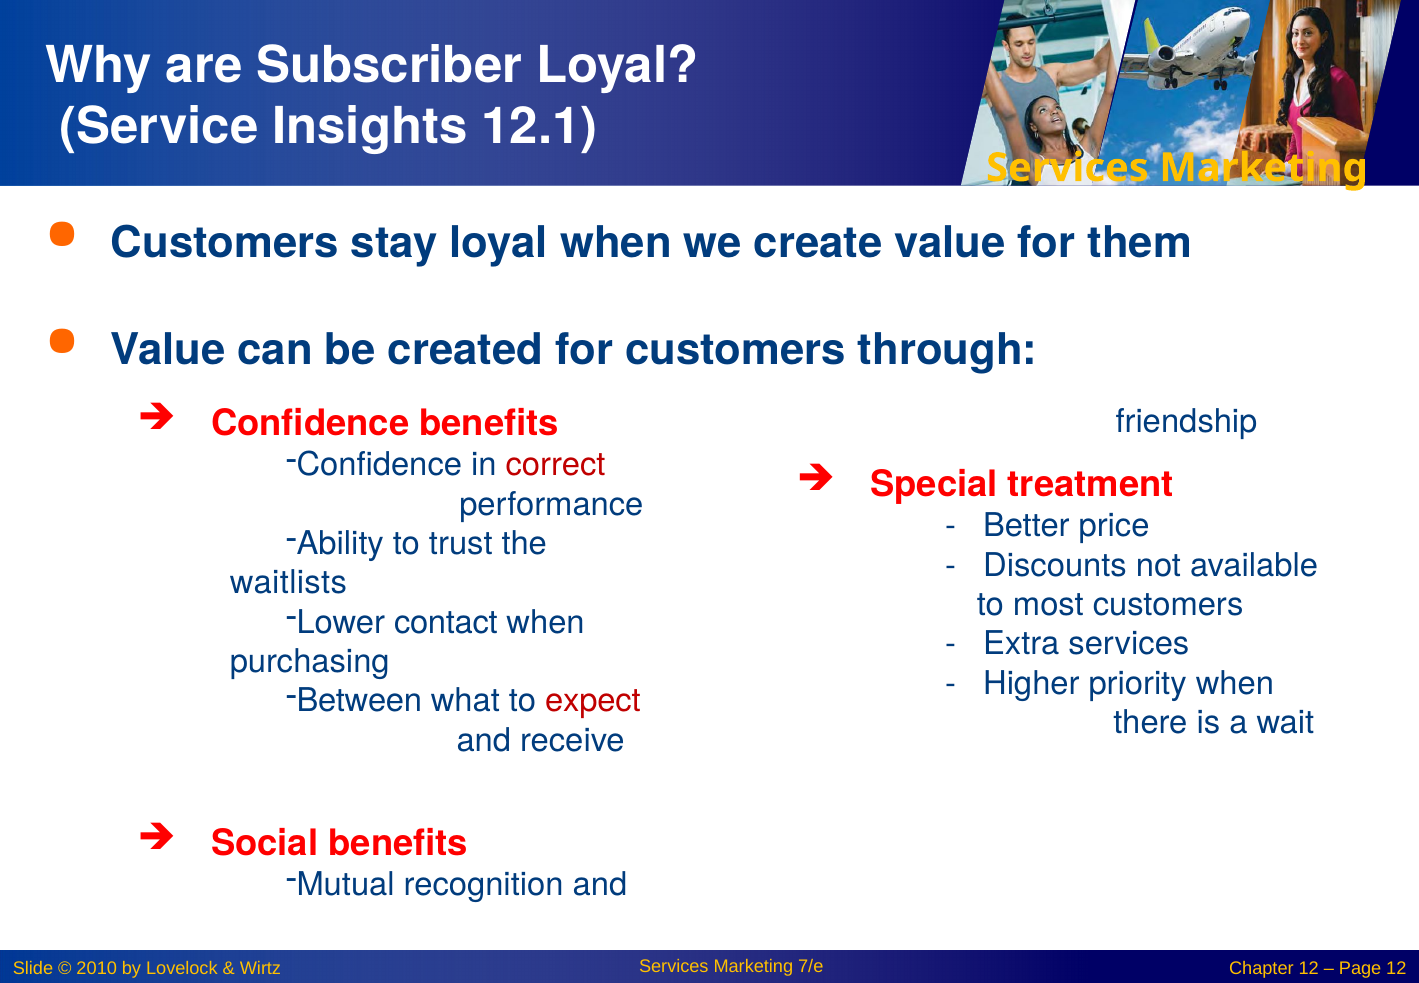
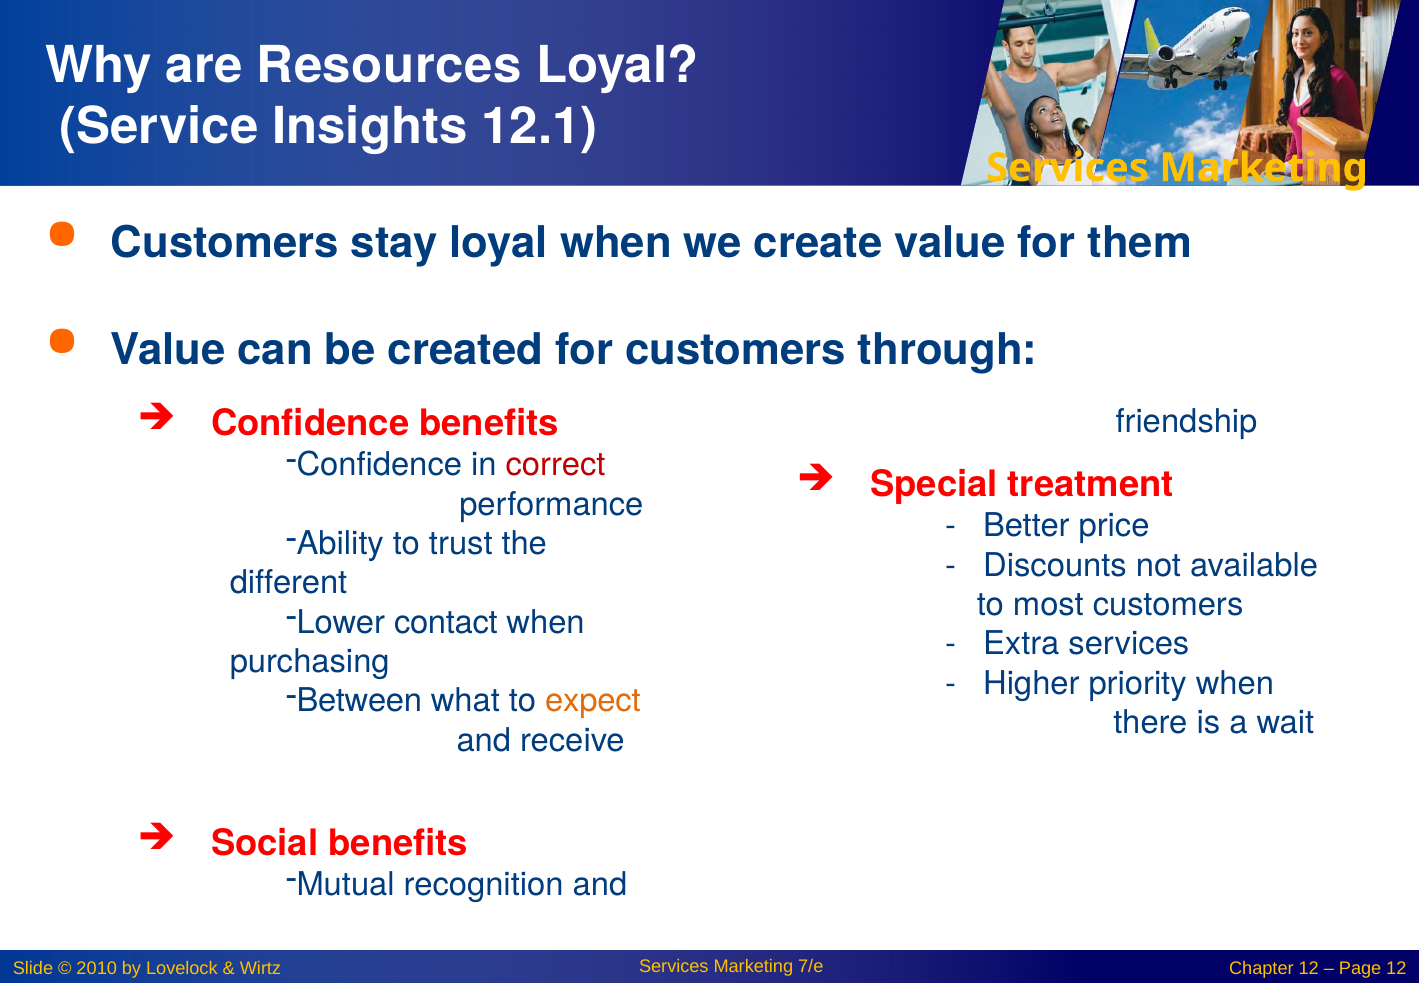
Subscriber: Subscriber -> Resources
waitlists: waitlists -> different
expect colour: red -> orange
